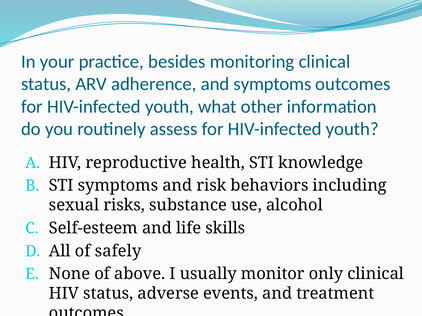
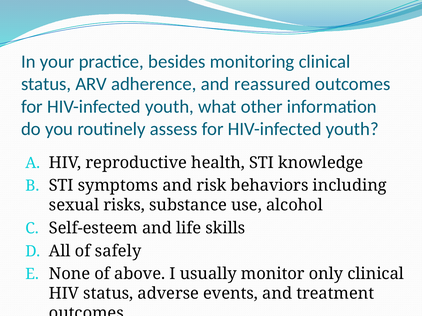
and symptoms: symptoms -> reassured
